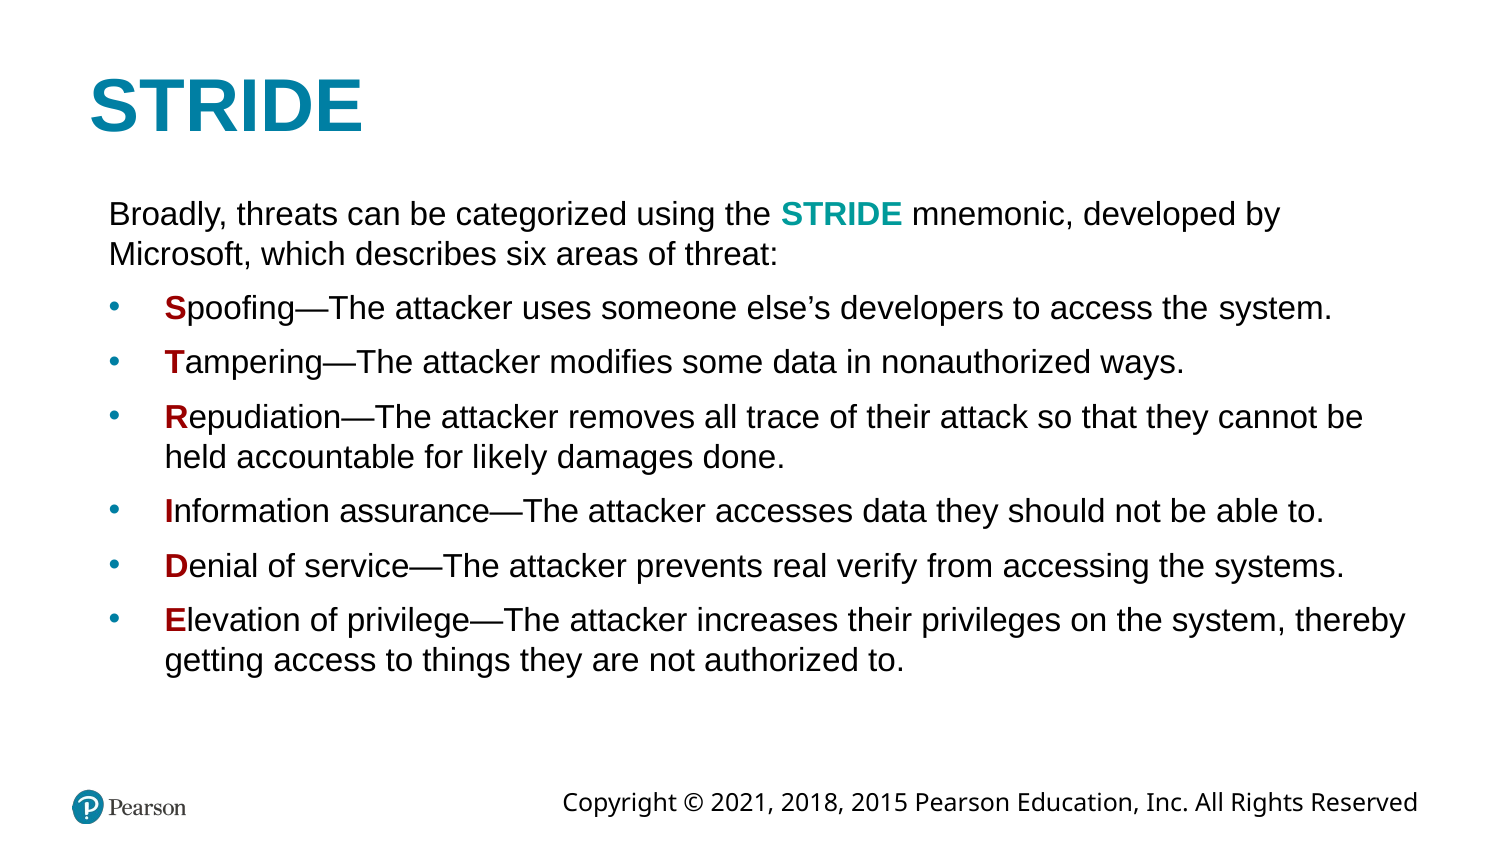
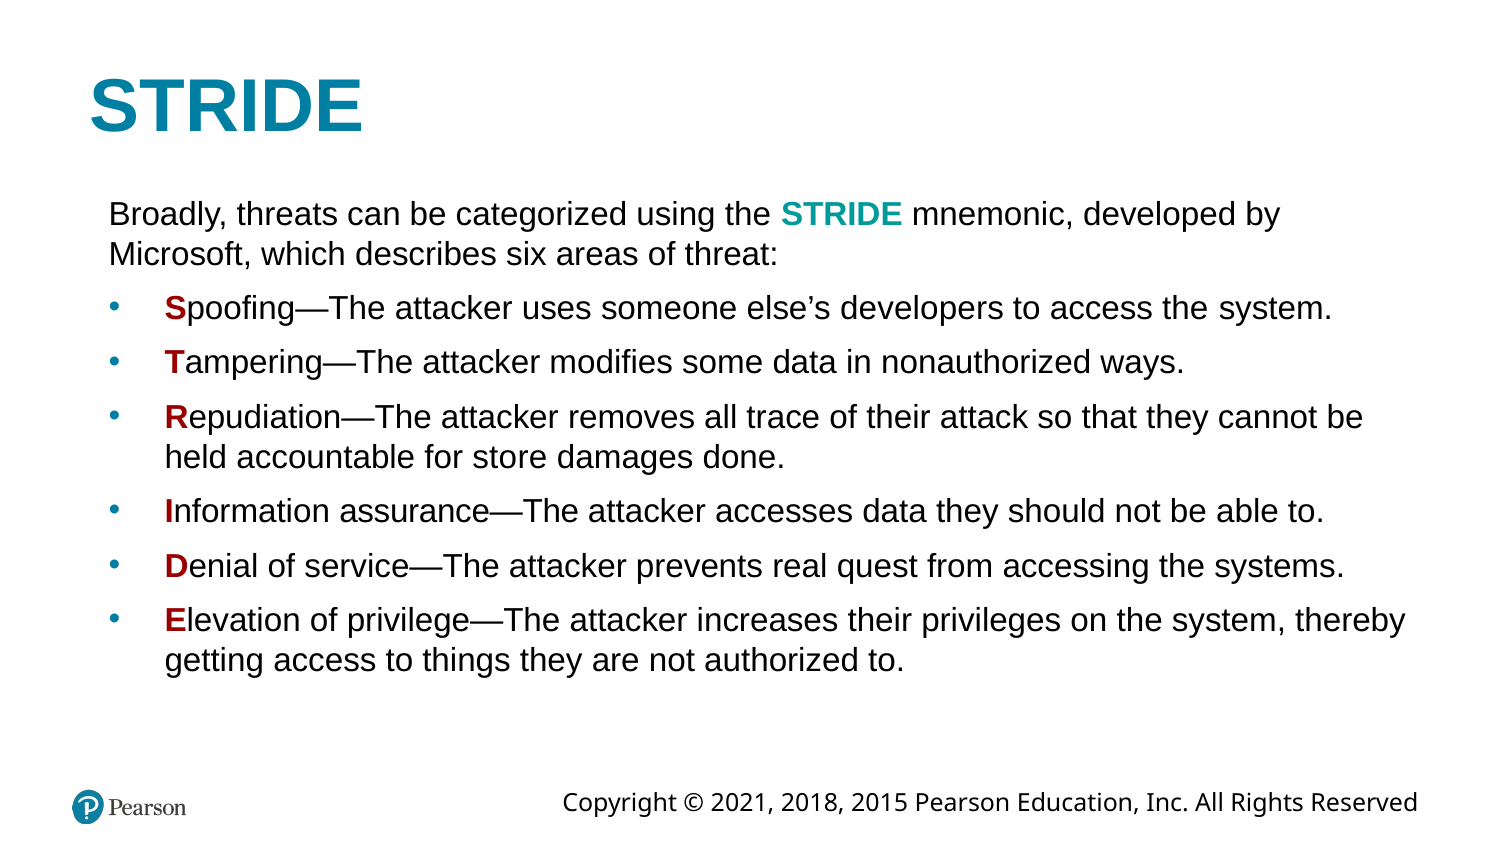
likely: likely -> store
verify: verify -> quest
